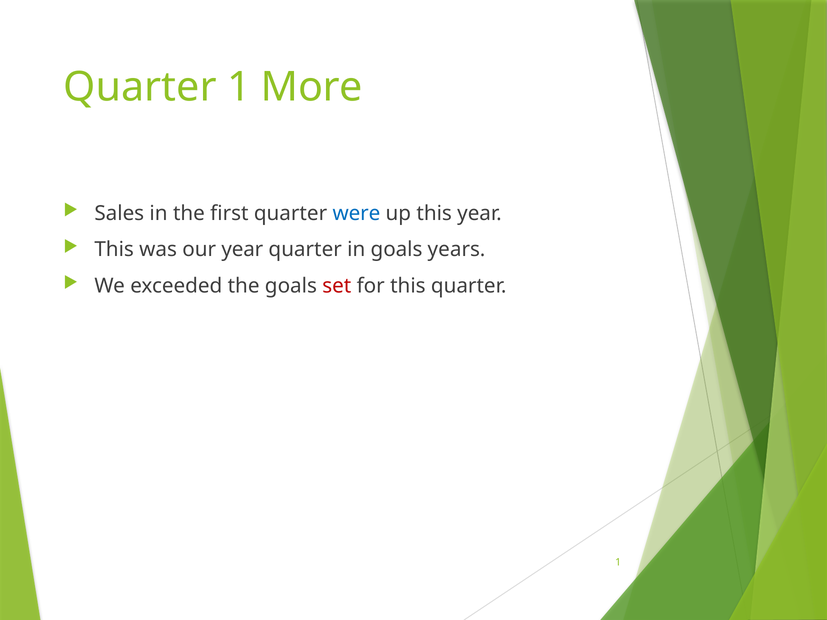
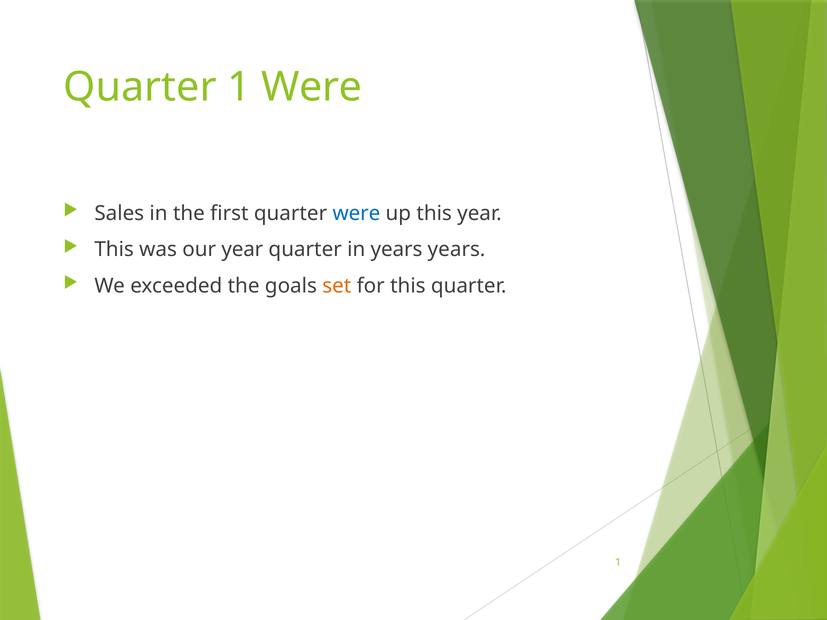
1 More: More -> Were
in goals: goals -> years
set colour: red -> orange
